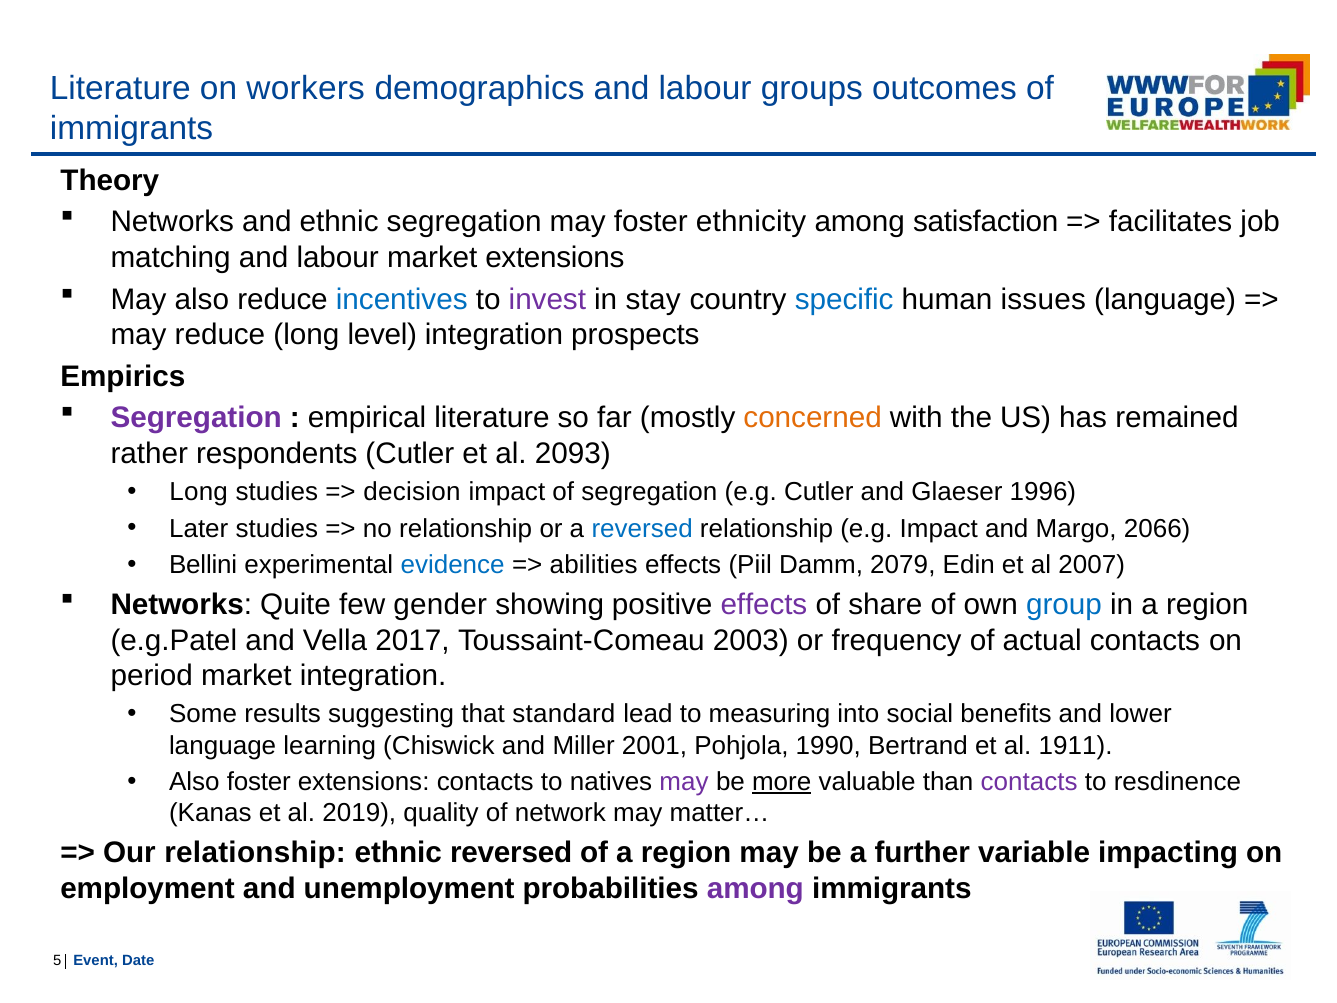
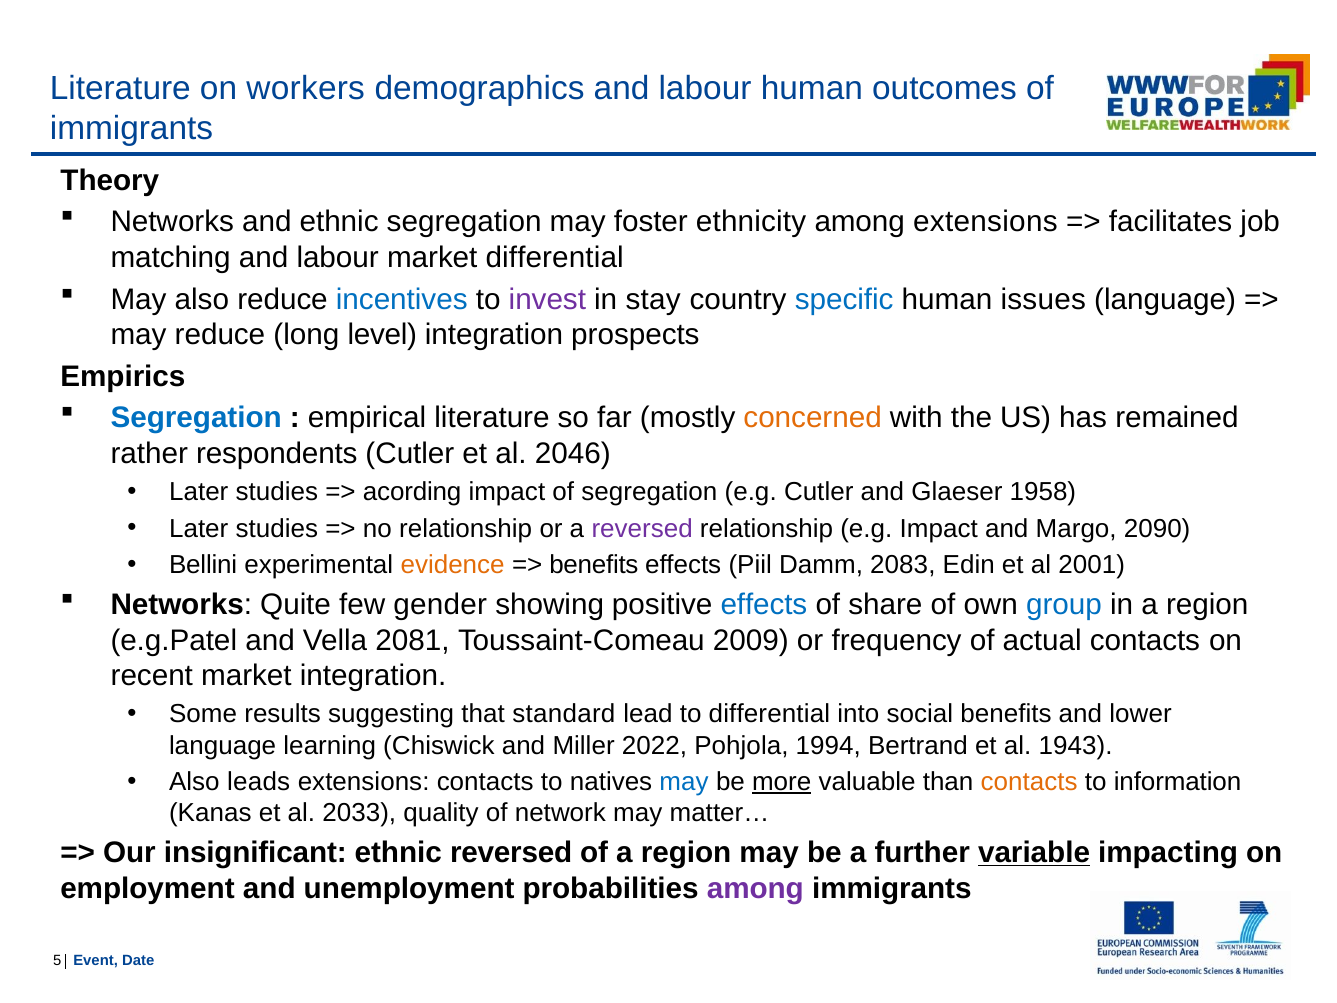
labour groups: groups -> human
among satisfaction: satisfaction -> extensions
market extensions: extensions -> differential
Segregation at (196, 418) colour: purple -> blue
2093: 2093 -> 2046
Long at (199, 492): Long -> Later
decision: decision -> acording
1996: 1996 -> 1958
reversed at (642, 528) colour: blue -> purple
2066: 2066 -> 2090
evidence colour: blue -> orange
abilities at (594, 565): abilities -> benefits
2079: 2079 -> 2083
2007: 2007 -> 2001
effects at (764, 604) colour: purple -> blue
2017: 2017 -> 2081
2003: 2003 -> 2009
period: period -> recent
to measuring: measuring -> differential
2001: 2001 -> 2022
1990: 1990 -> 1994
1911: 1911 -> 1943
Also foster: foster -> leads
may at (684, 782) colour: purple -> blue
contacts at (1029, 782) colour: purple -> orange
resdinence: resdinence -> information
2019: 2019 -> 2033
Our relationship: relationship -> insignificant
variable underline: none -> present
